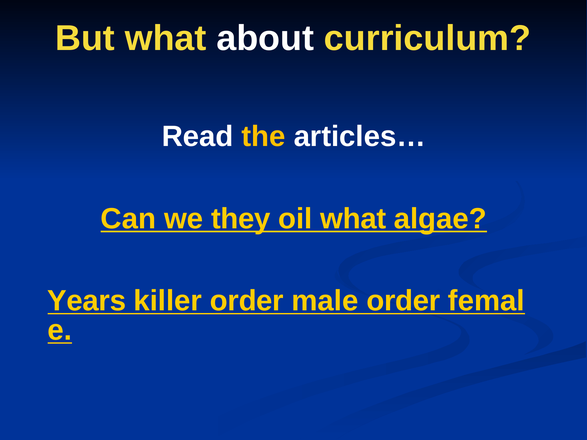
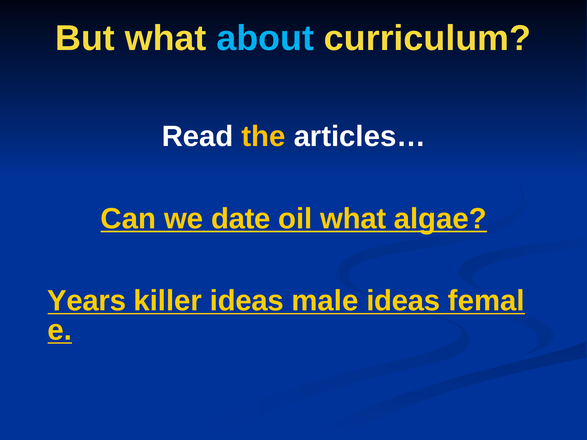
about colour: white -> light blue
they: they -> date
killer order: order -> ideas
male order: order -> ideas
